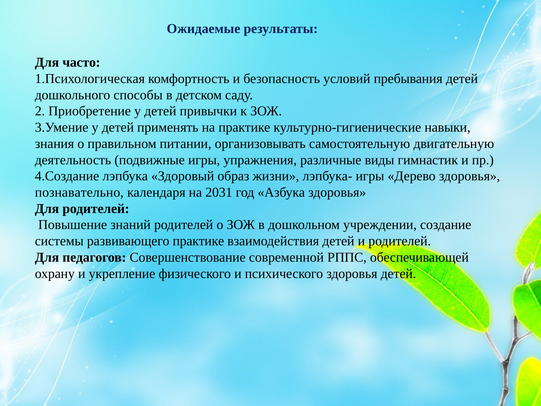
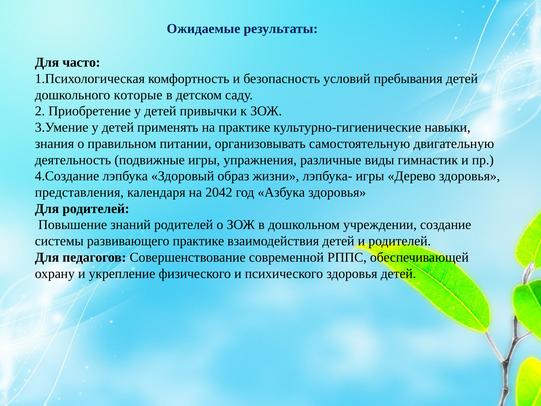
способы: способы -> которые
познавательно: познавательно -> представления
2031: 2031 -> 2042
